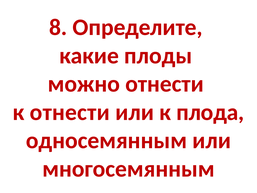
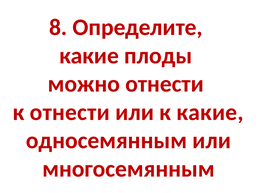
к плода: плода -> какие
